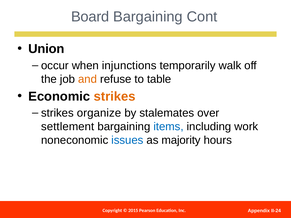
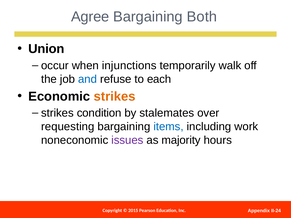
Board: Board -> Agree
Cont: Cont -> Both
and colour: orange -> blue
table: table -> each
organize: organize -> condition
settlement: settlement -> requesting
issues colour: blue -> purple
